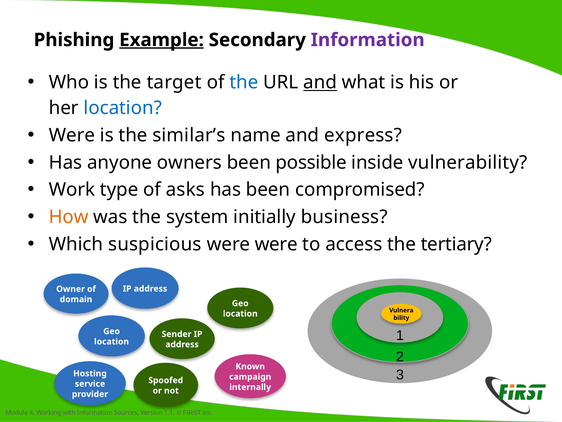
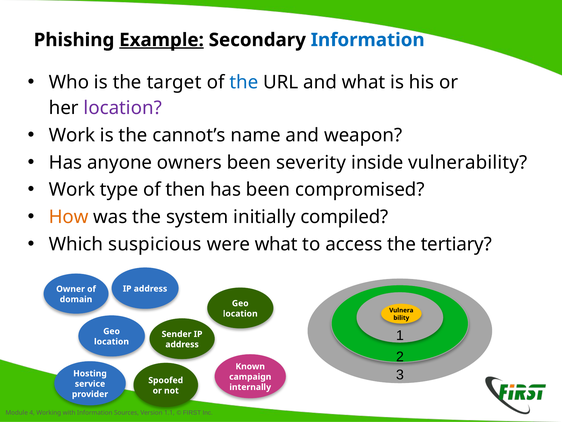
Information at (368, 40) colour: purple -> blue
and at (320, 82) underline: present -> none
location at (123, 108) colour: blue -> purple
Were at (72, 135): Were -> Work
similar’s: similar’s -> cannot’s
express: express -> weapon
possible: possible -> severity
asks: asks -> then
business: business -> compiled
were were: were -> what
